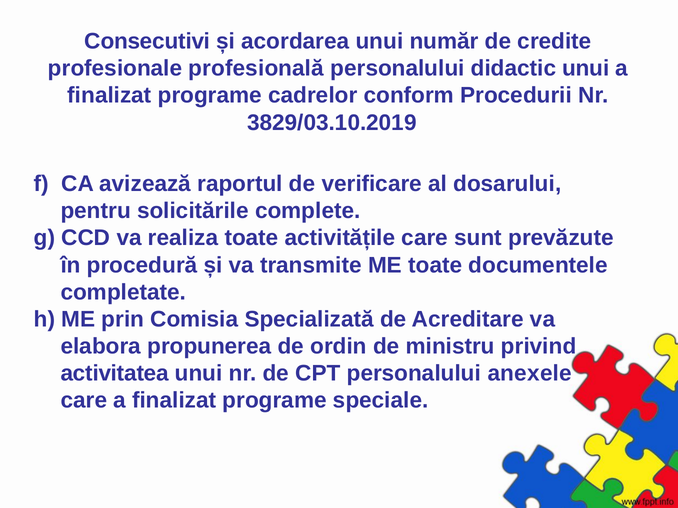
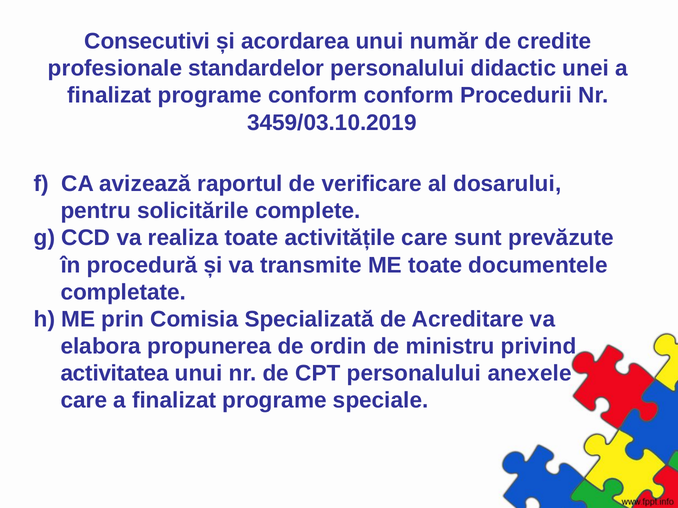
profesională: profesională -> standardelor
didactic unui: unui -> unei
programe cadrelor: cadrelor -> conform
3829/03.10.2019: 3829/03.10.2019 -> 3459/03.10.2019
